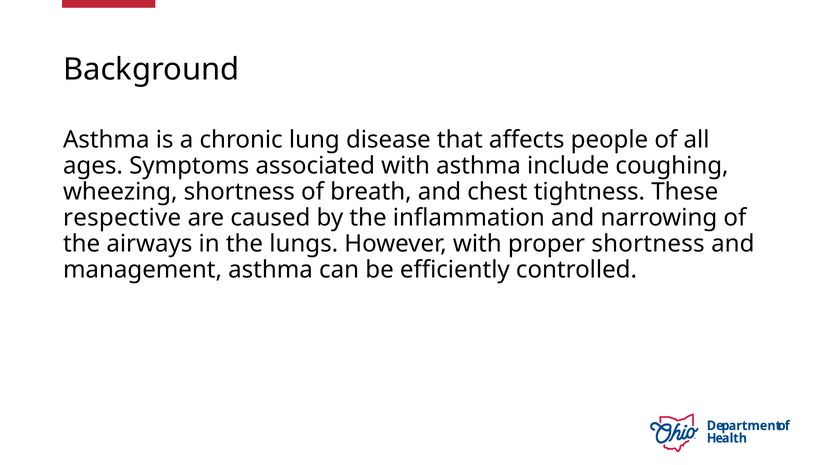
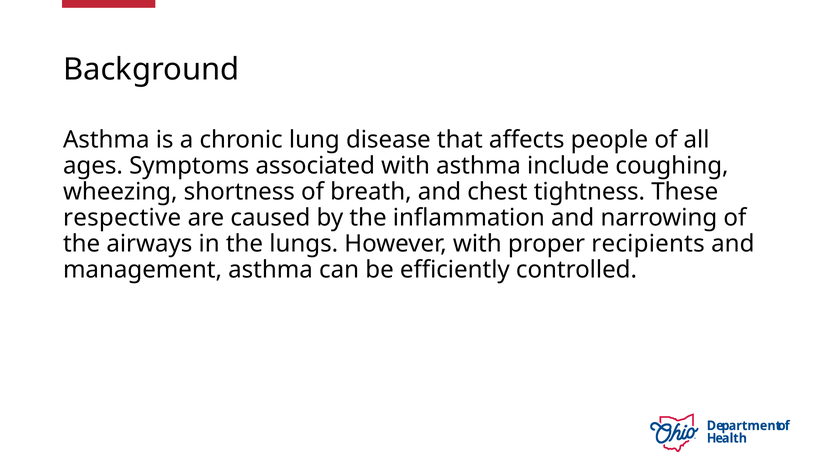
proper shortness: shortness -> recipients
